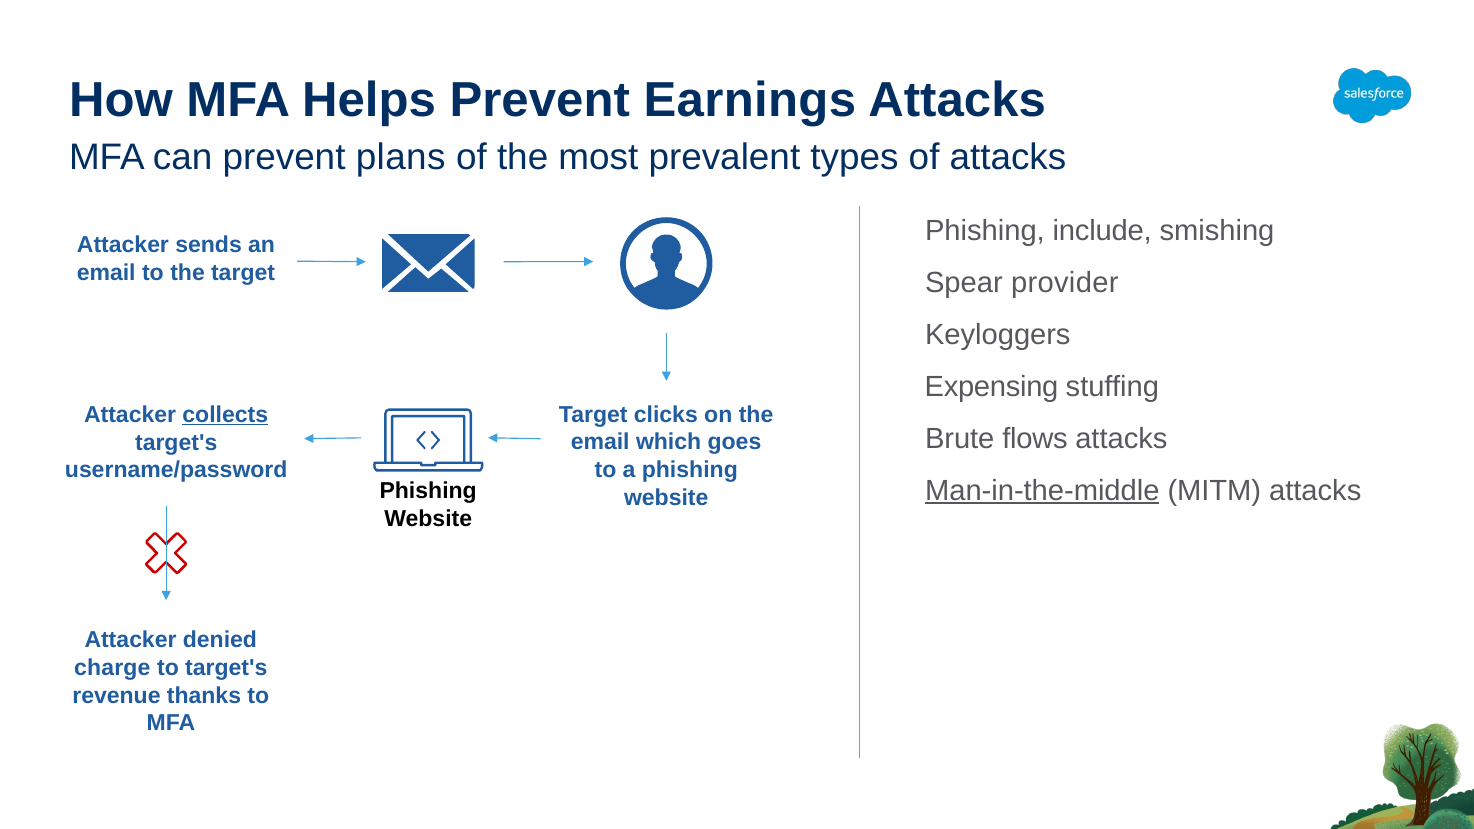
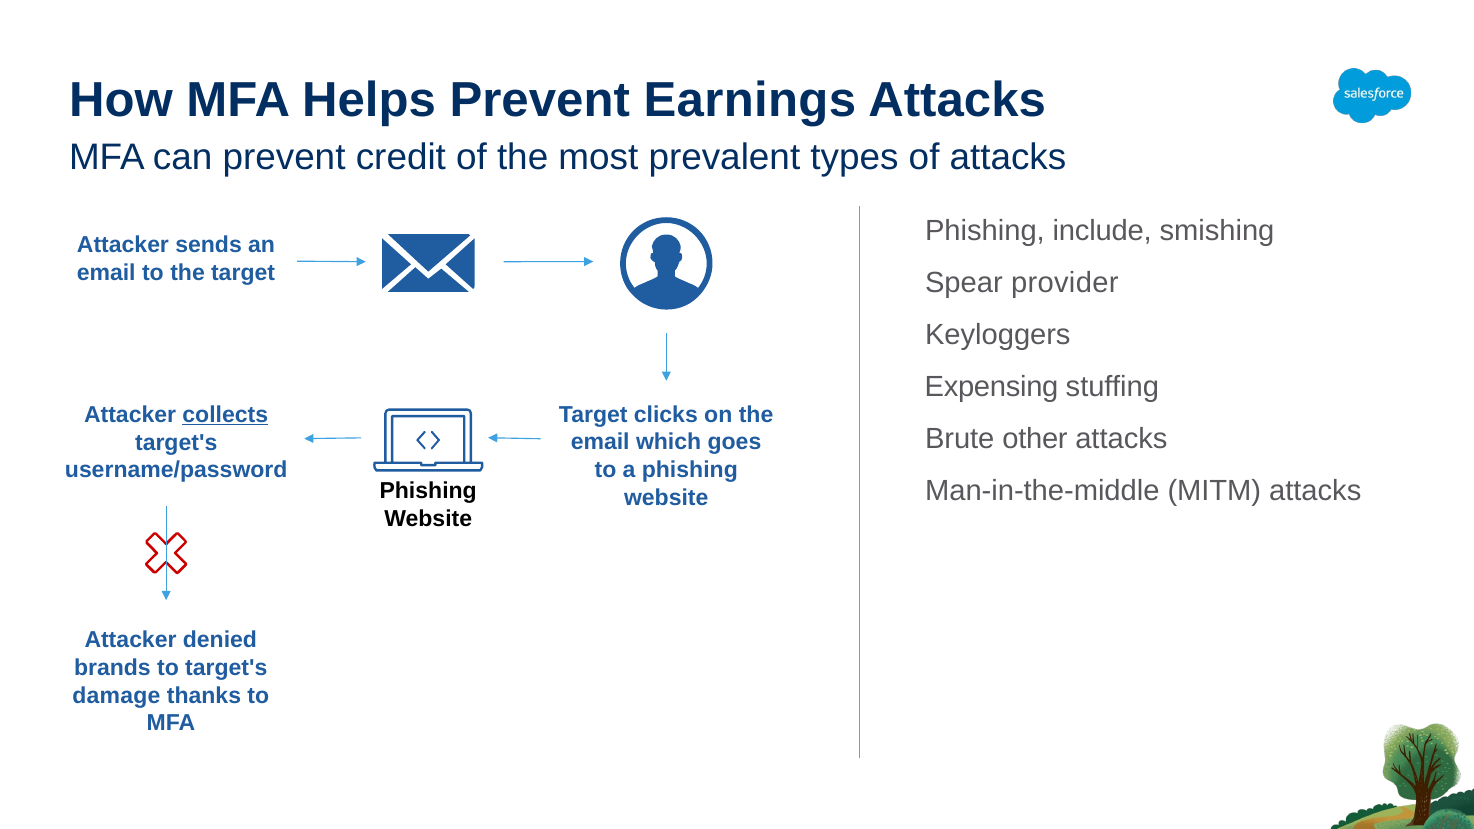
plans: plans -> credit
flows: flows -> other
Man-in-the-middle underline: present -> none
charge: charge -> brands
revenue: revenue -> damage
